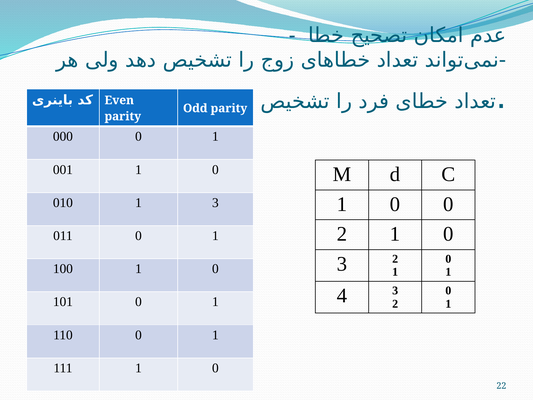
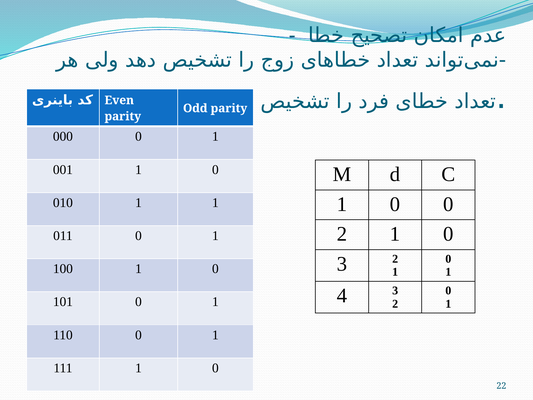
1 3: 3 -> 1
